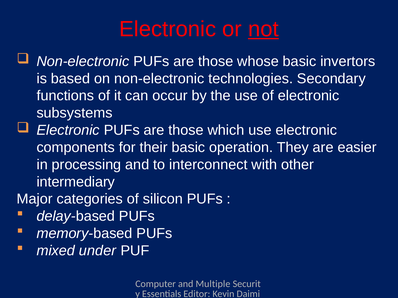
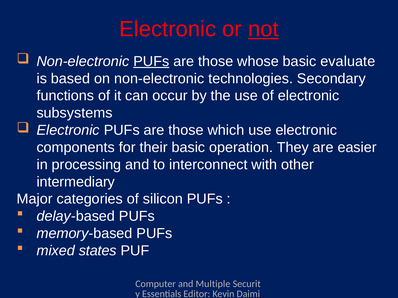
PUFs at (151, 61) underline: none -> present
invertors: invertors -> evaluate
under: under -> states
